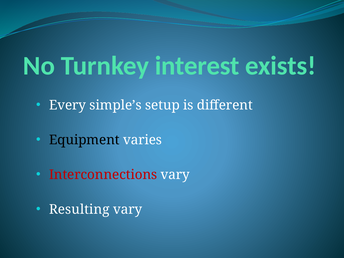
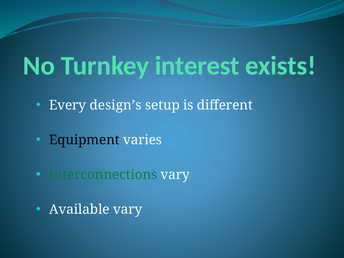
simple’s: simple’s -> design’s
Interconnections colour: red -> green
Resulting: Resulting -> Available
